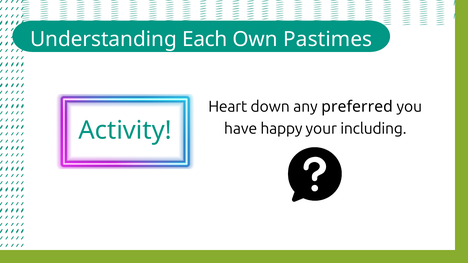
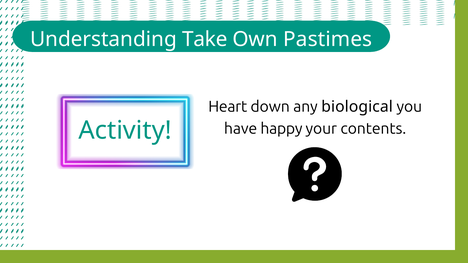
Each: Each -> Take
preferred: preferred -> biological
including: including -> contents
